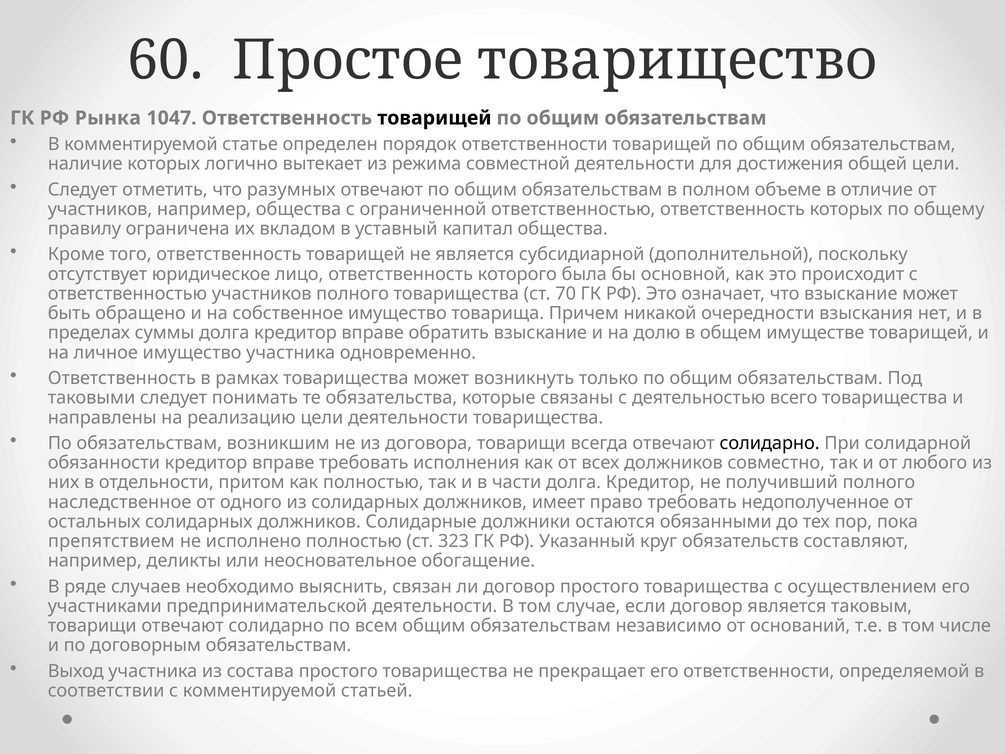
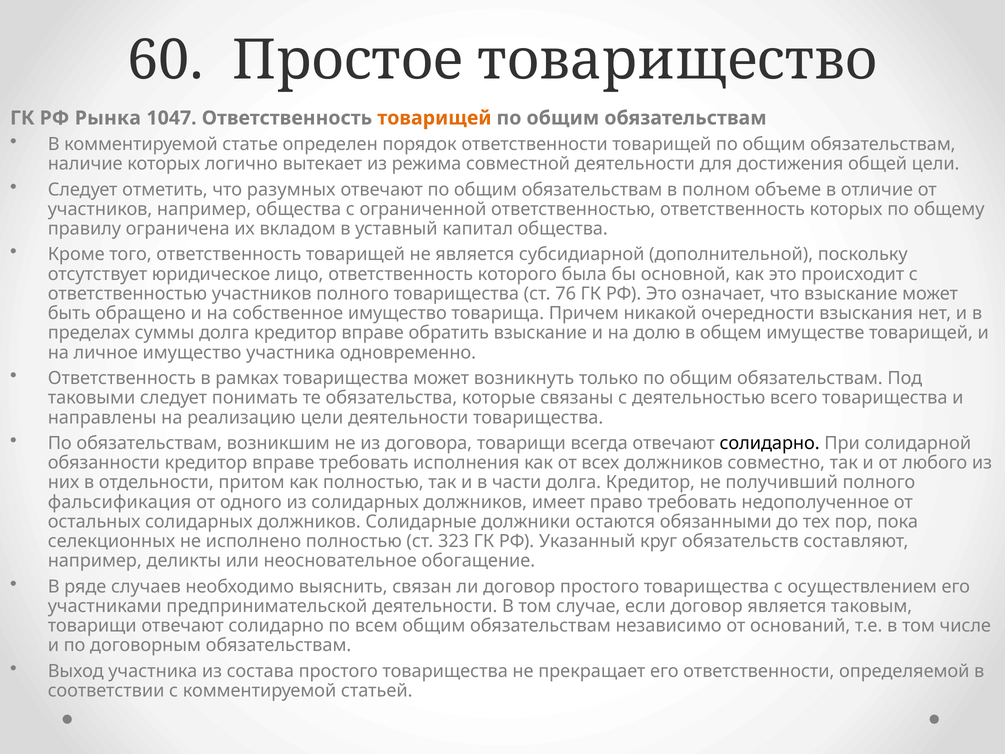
товарищей at (434, 118) colour: black -> orange
70: 70 -> 76
наследственное: наследственное -> фальсификация
препятствием: препятствием -> селекционных
